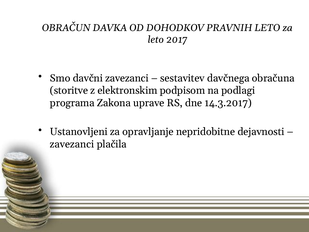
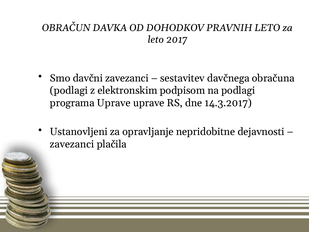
storitve at (69, 90): storitve -> podlagi
programa Zakona: Zakona -> Uprave
